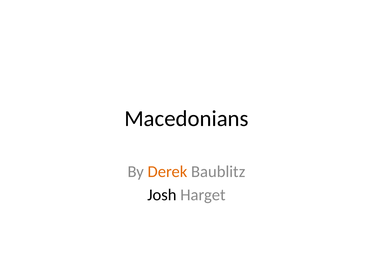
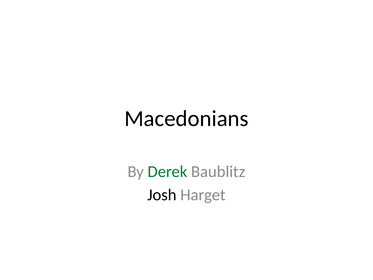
Derek colour: orange -> green
